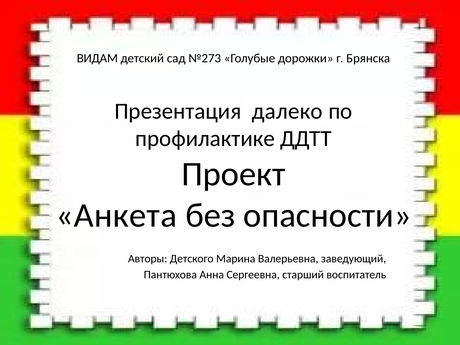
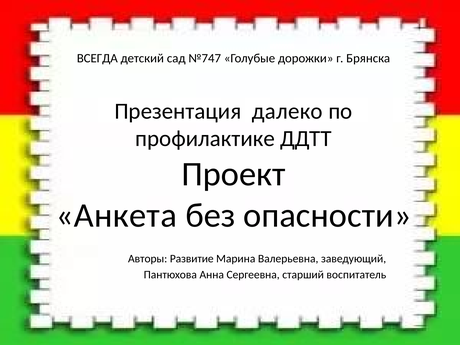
ВИДАМ: ВИДАМ -> ВСЕГДА
№273: №273 -> №747
Детского: Детского -> Развитие
